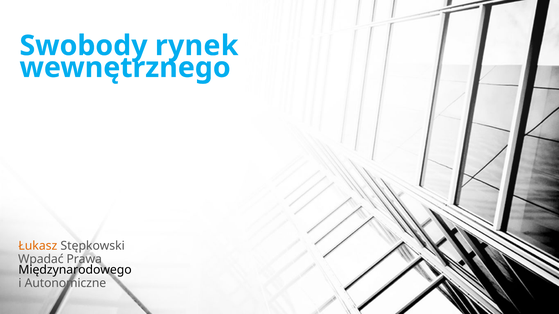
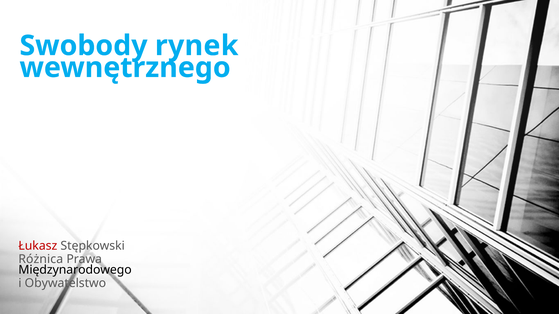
Łukasz colour: orange -> red
Wpadać: Wpadać -> Różnica
Autonomiczne: Autonomiczne -> Obywatelstwo
